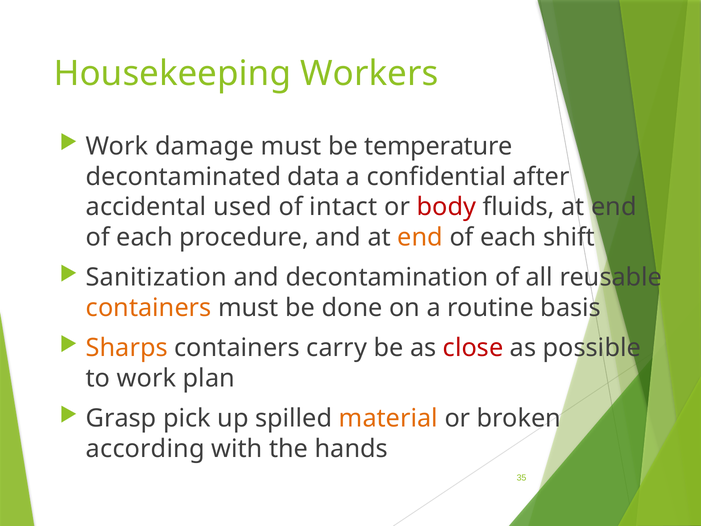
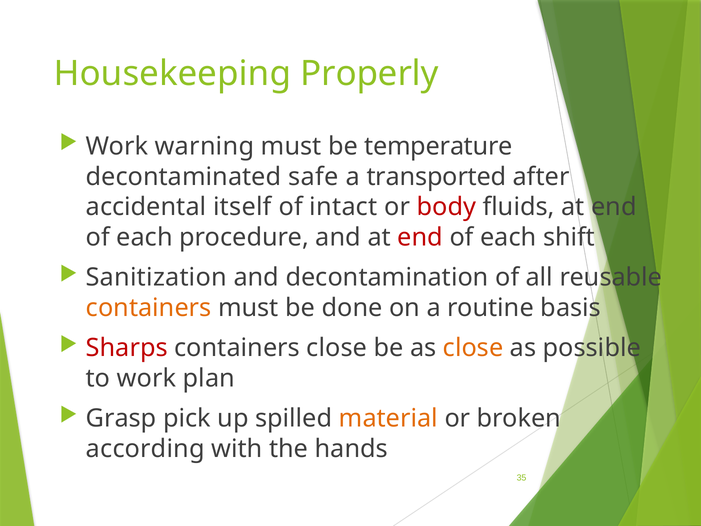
Workers: Workers -> Properly
damage: damage -> warning
data: data -> safe
confidential: confidential -> transported
used: used -> itself
end at (420, 237) colour: orange -> red
Sharps colour: orange -> red
containers carry: carry -> close
close at (473, 348) colour: red -> orange
